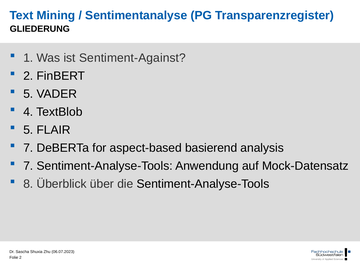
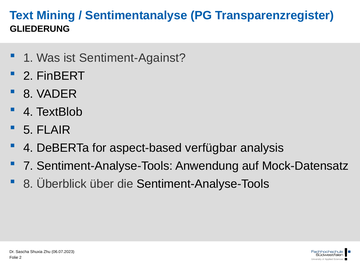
5 at (28, 94): 5 -> 8
7 at (28, 148): 7 -> 4
basierend: basierend -> verfügbar
